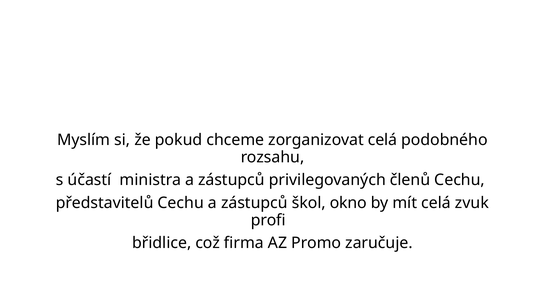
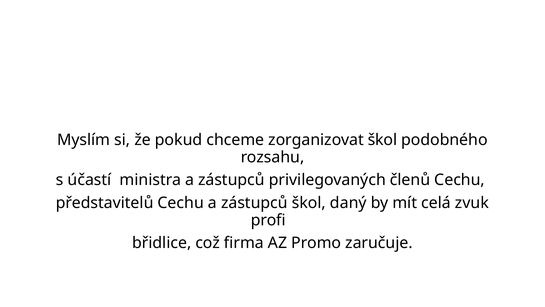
zorganizovat celá: celá -> škol
okno: okno -> daný
